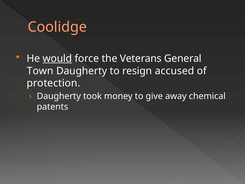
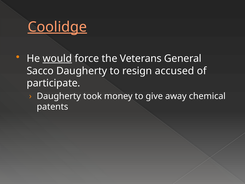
Coolidge underline: none -> present
Town: Town -> Sacco
protection: protection -> participate
